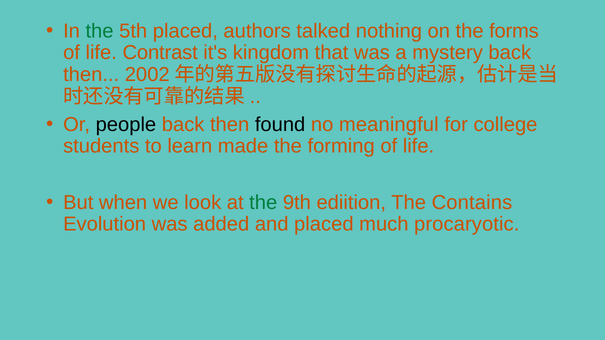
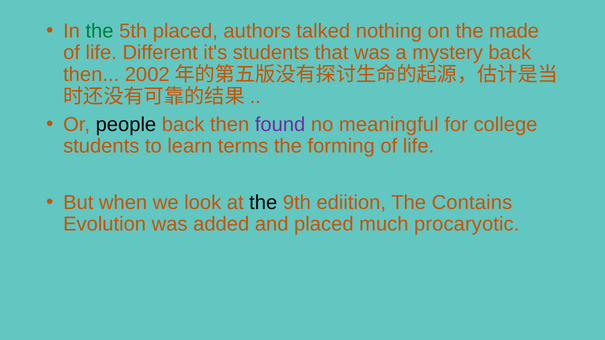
forms: forms -> made
Contrast: Contrast -> Different
it's kingdom: kingdom -> students
found colour: black -> purple
made: made -> terms
the at (263, 203) colour: green -> black
